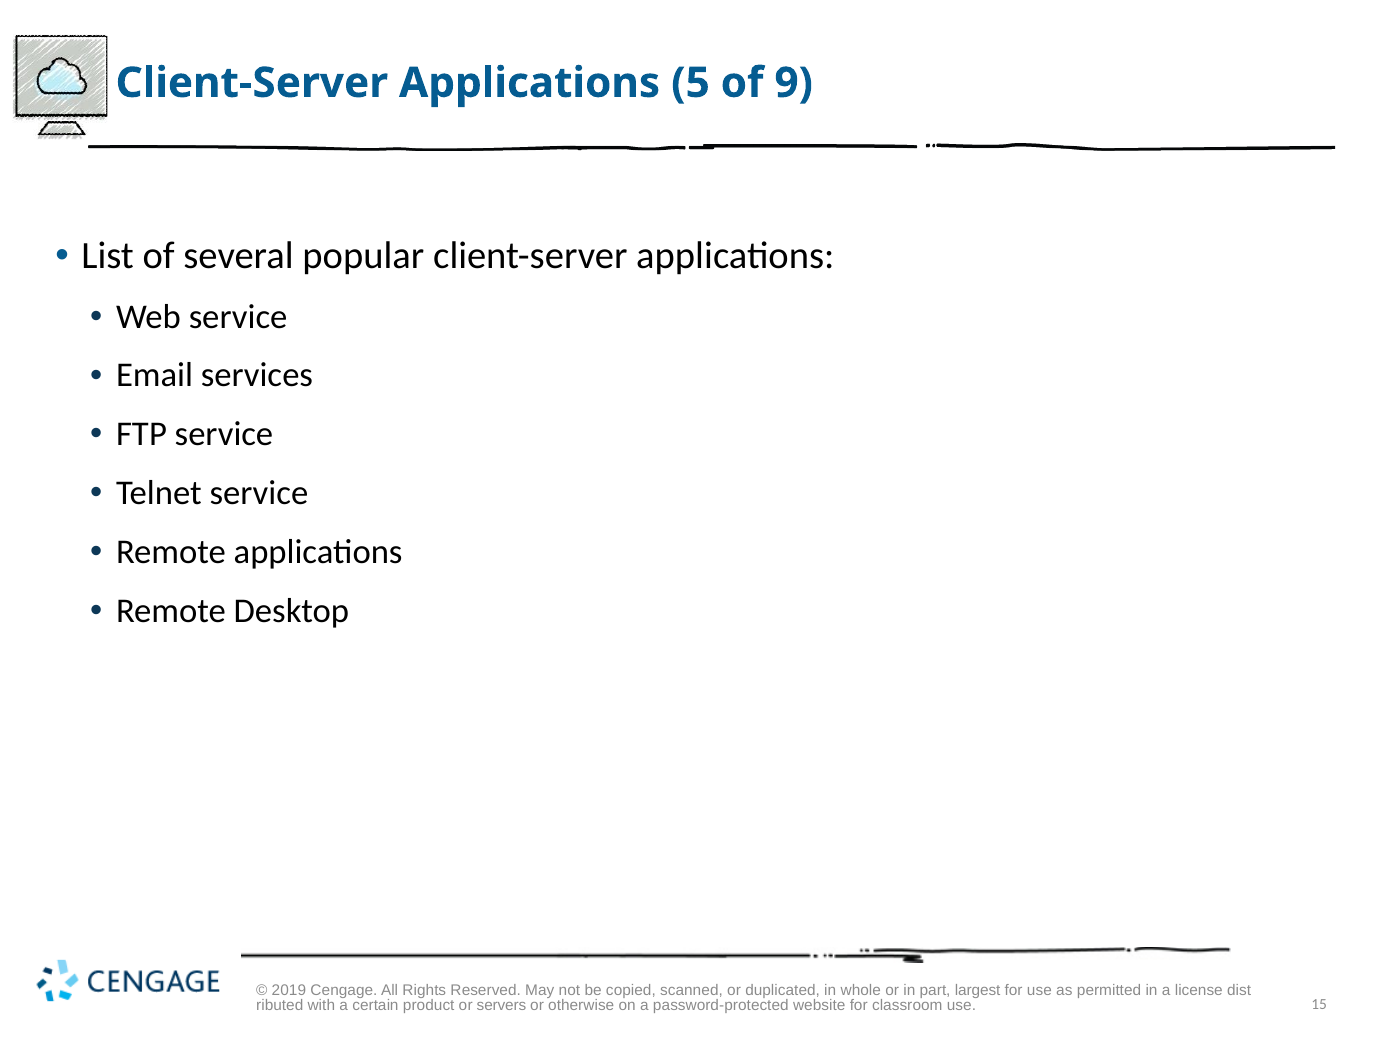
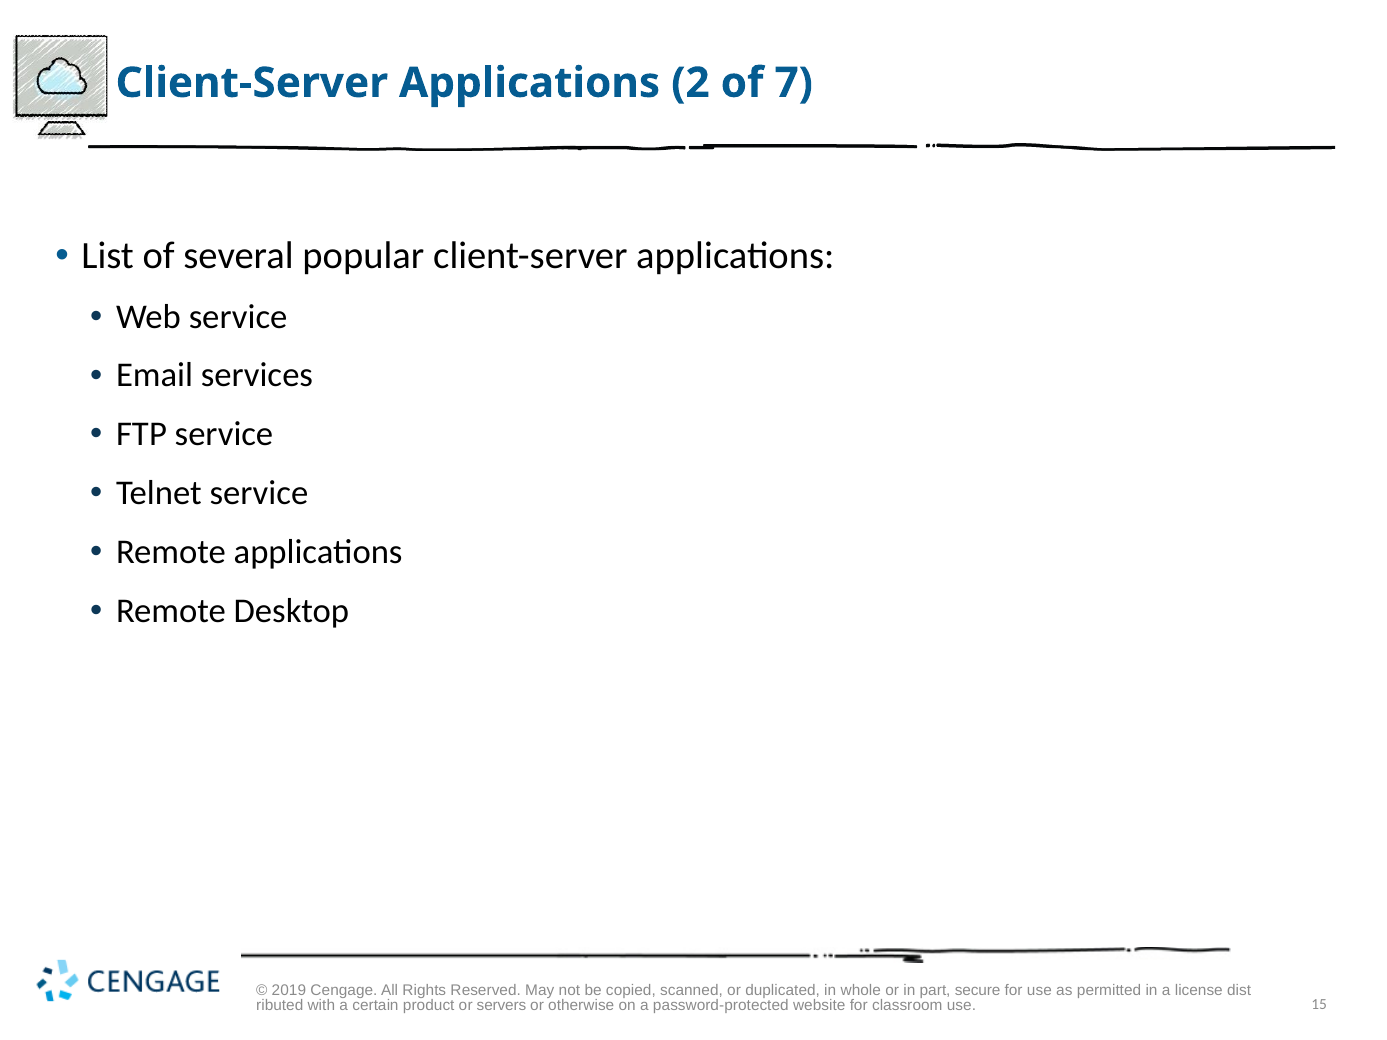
5: 5 -> 2
9: 9 -> 7
largest: largest -> secure
